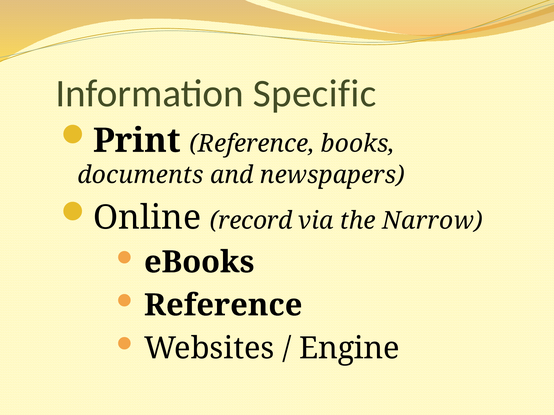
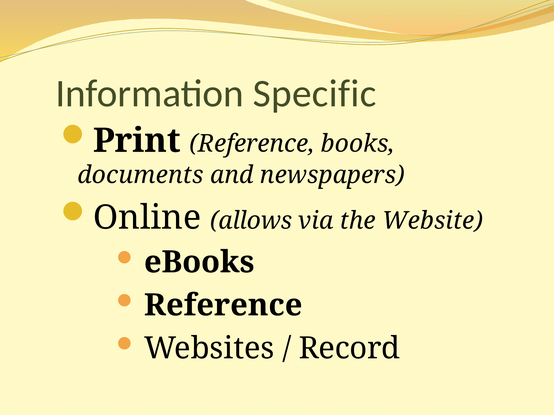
record: record -> allows
Narrow: Narrow -> Website
Engine: Engine -> Record
